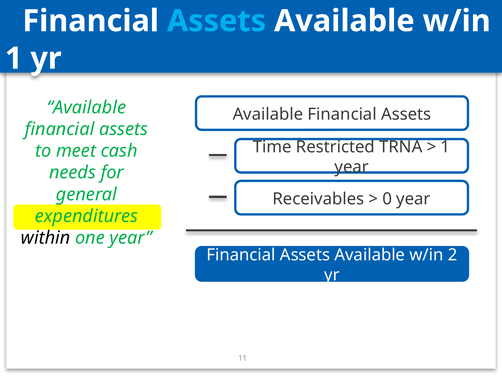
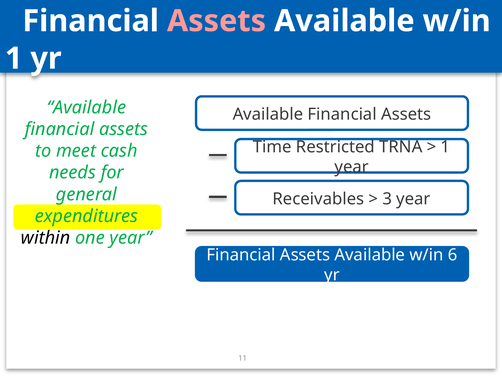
Assets at (217, 21) colour: light blue -> pink
0: 0 -> 3
2: 2 -> 6
